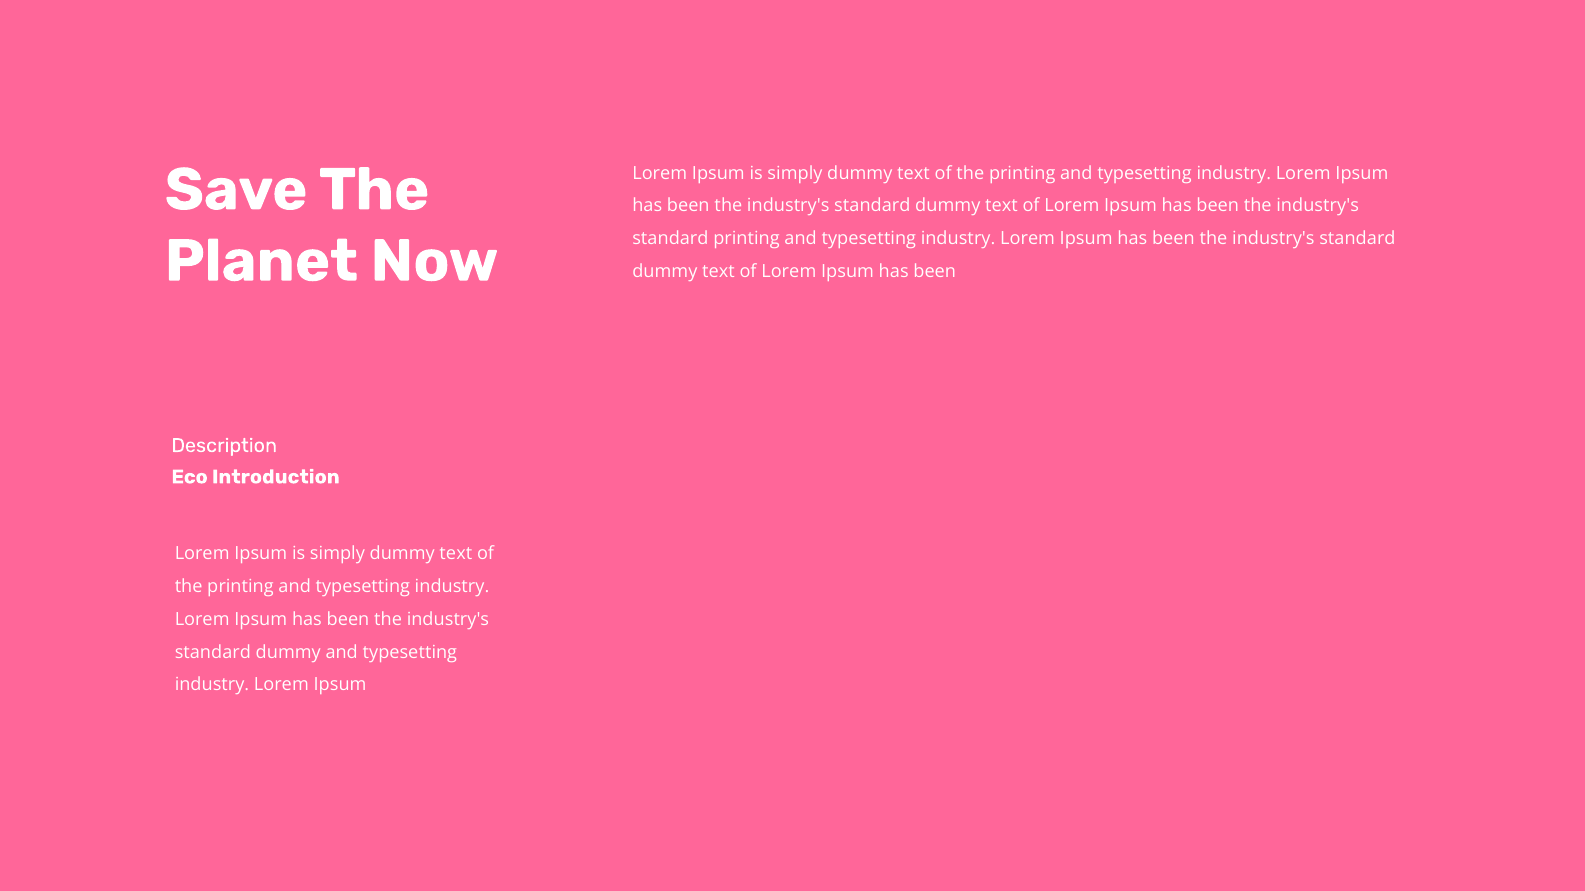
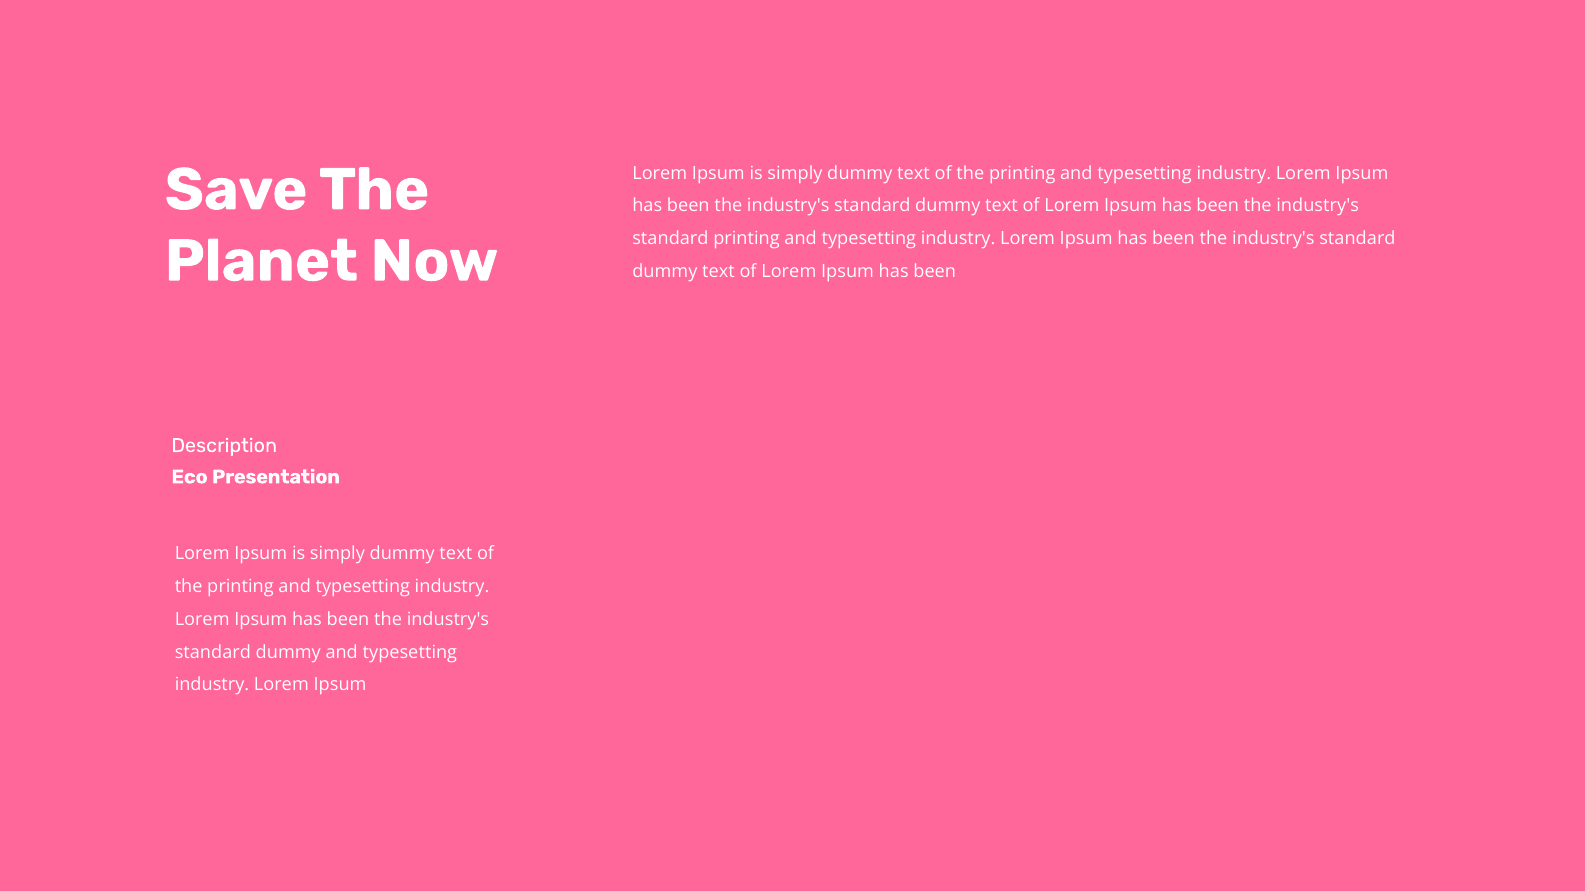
Introduction: Introduction -> Presentation
